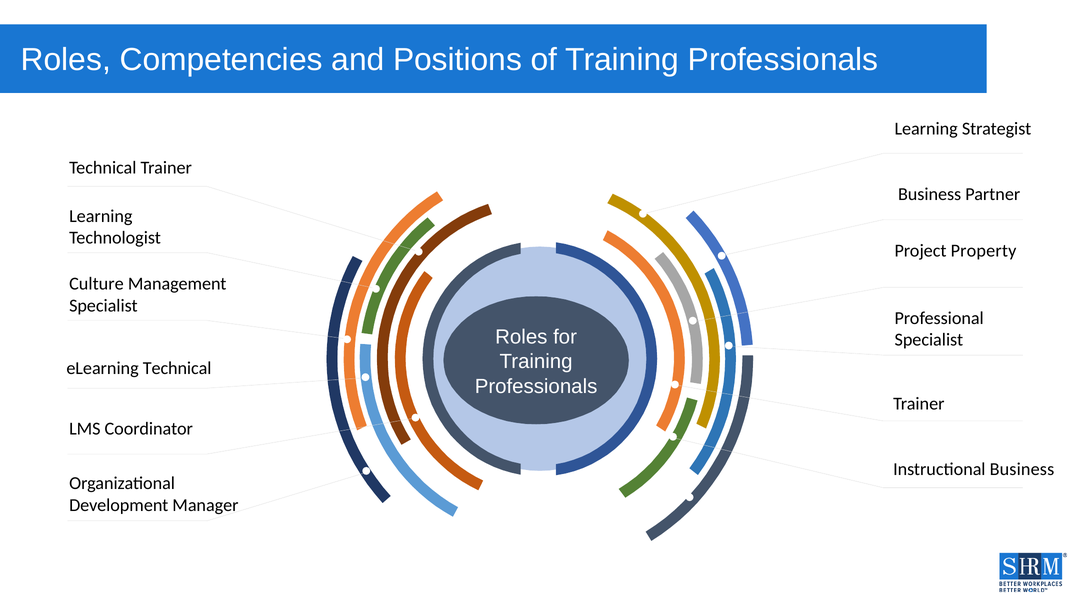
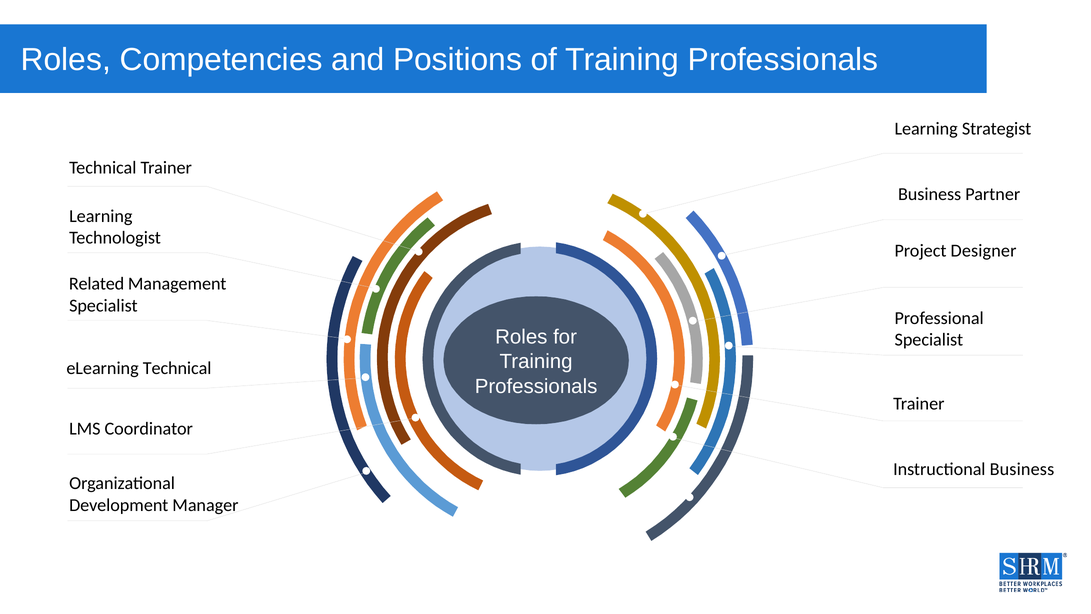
Property: Property -> Designer
Culture: Culture -> Related
